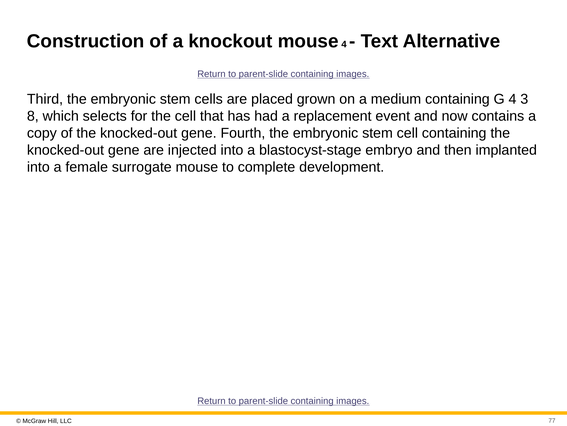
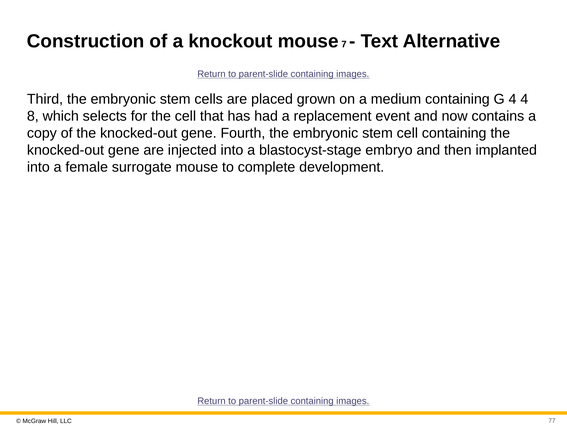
mouse 4: 4 -> 7
4 3: 3 -> 4
